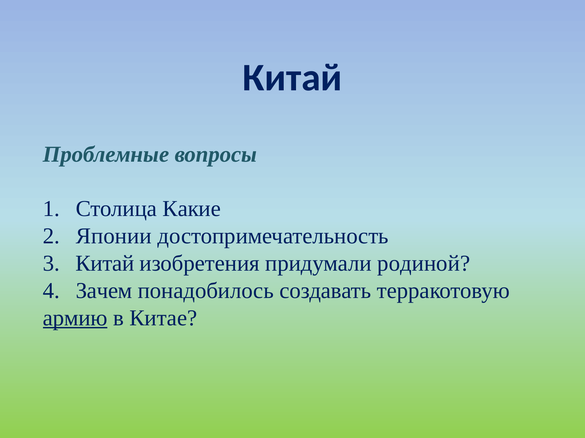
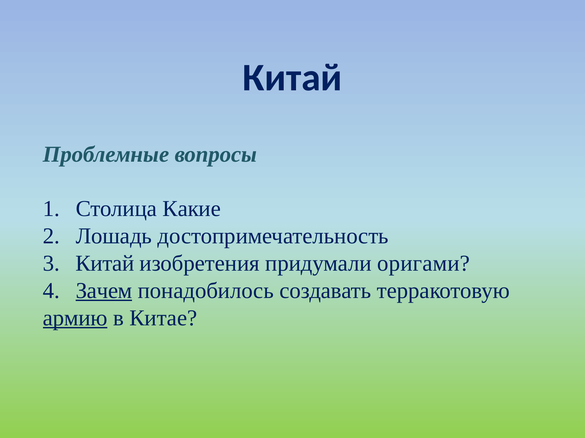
Японии: Японии -> Лошадь
родиной: родиной -> оригами
Зачем underline: none -> present
